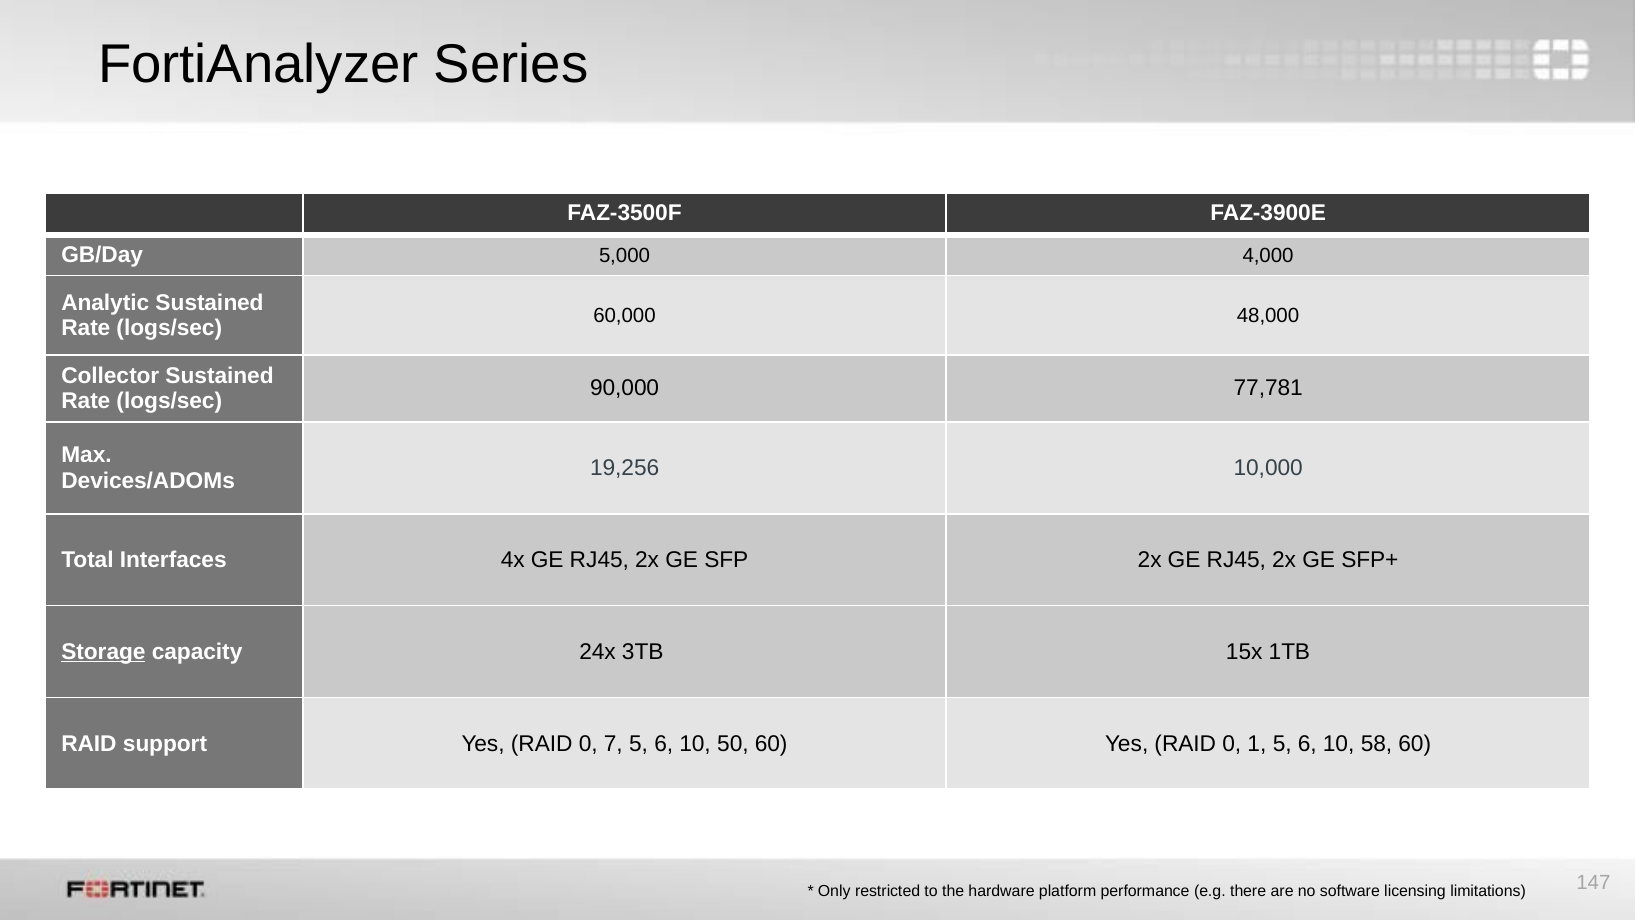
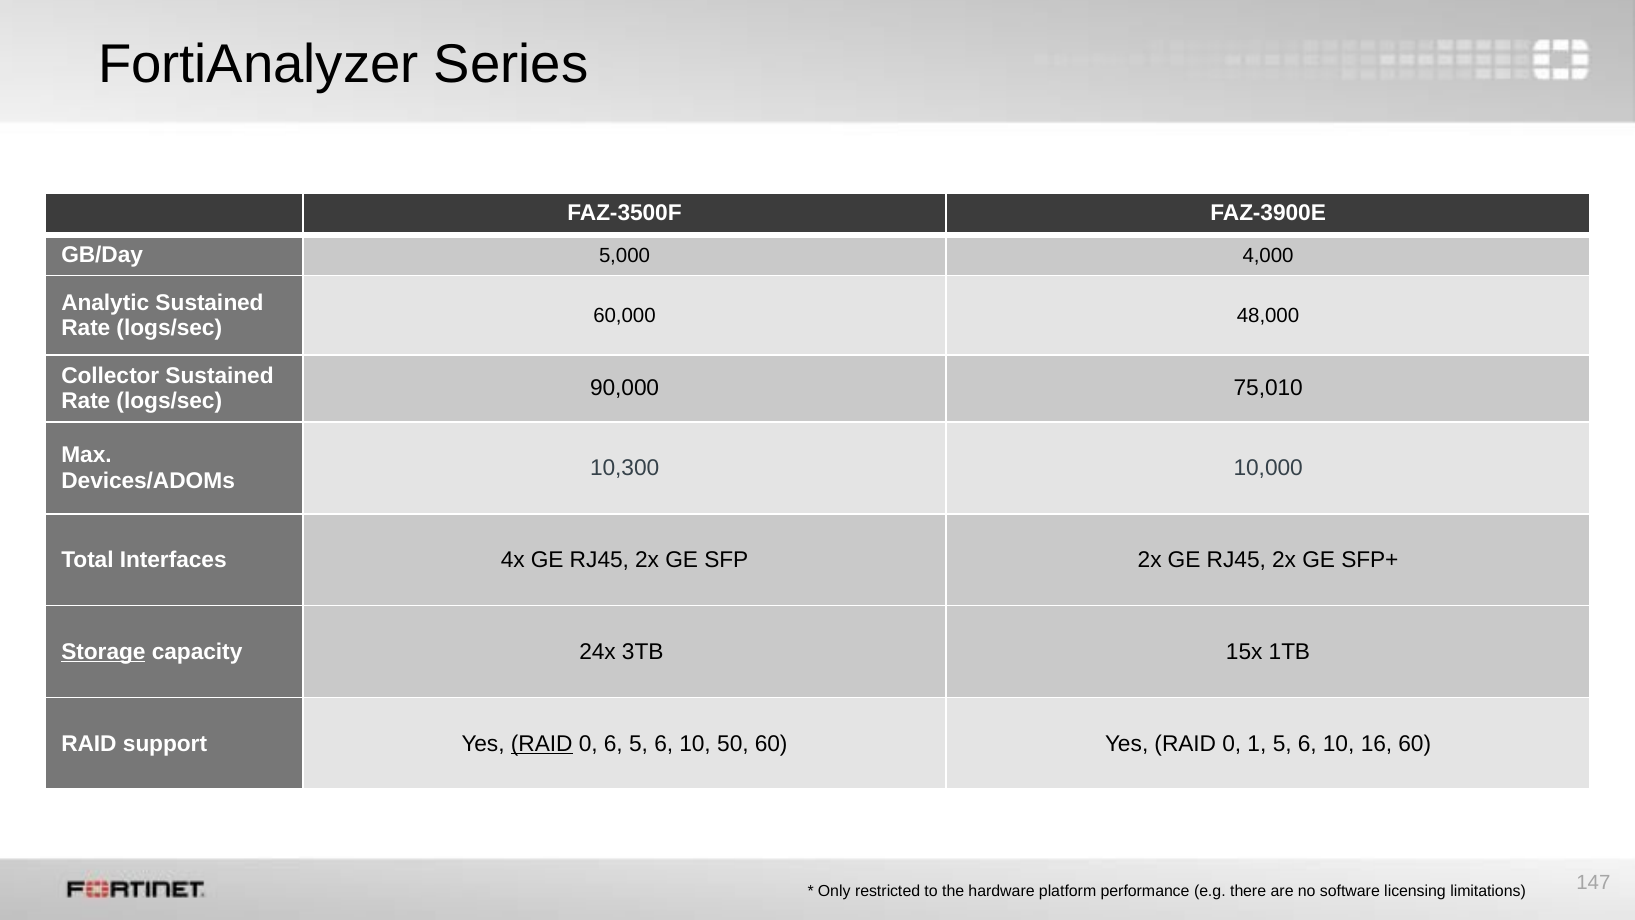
77,781: 77,781 -> 75,010
19,256: 19,256 -> 10,300
RAID at (542, 744) underline: none -> present
0 7: 7 -> 6
58: 58 -> 16
